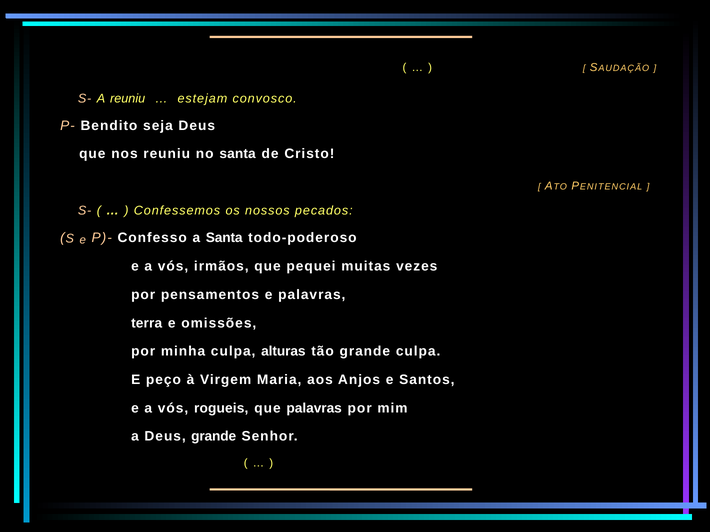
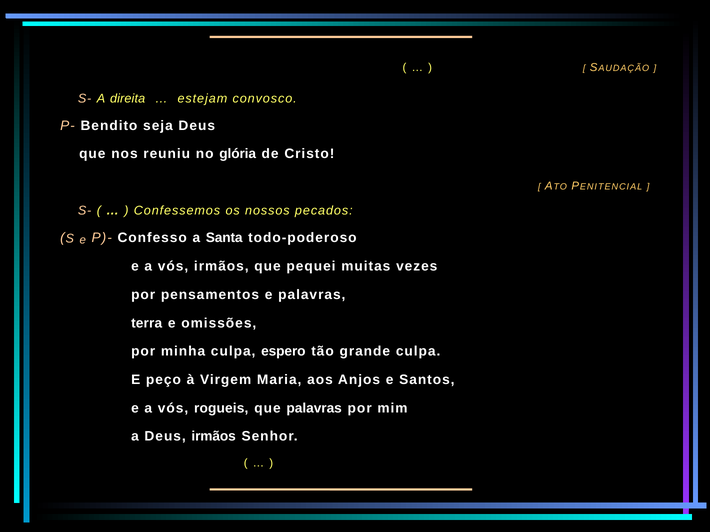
A reuniu: reuniu -> direita
no santa: santa -> glória
alturas: alturas -> espero
Deus grande: grande -> irmãos
